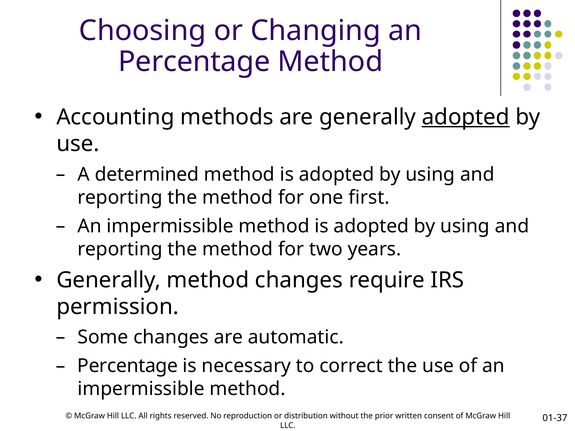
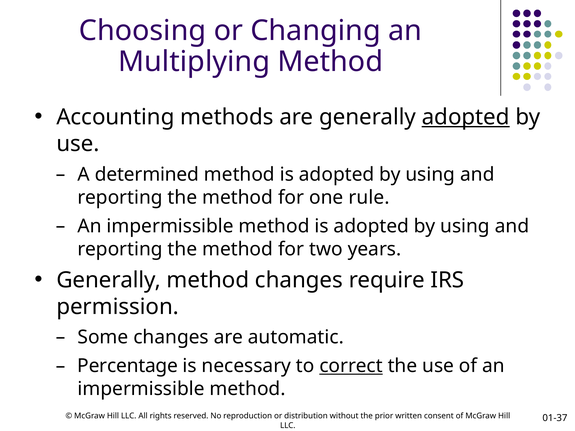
Percentage at (194, 62): Percentage -> Multiplying
first: first -> rule
correct underline: none -> present
